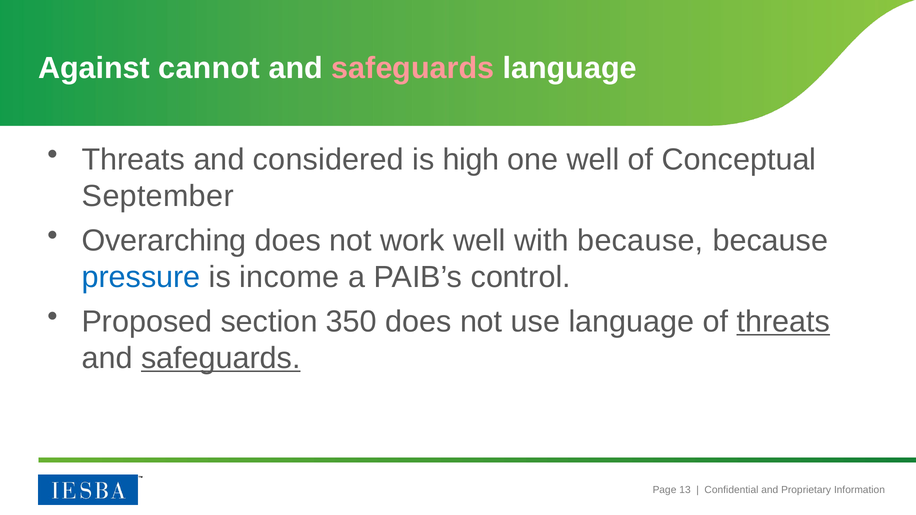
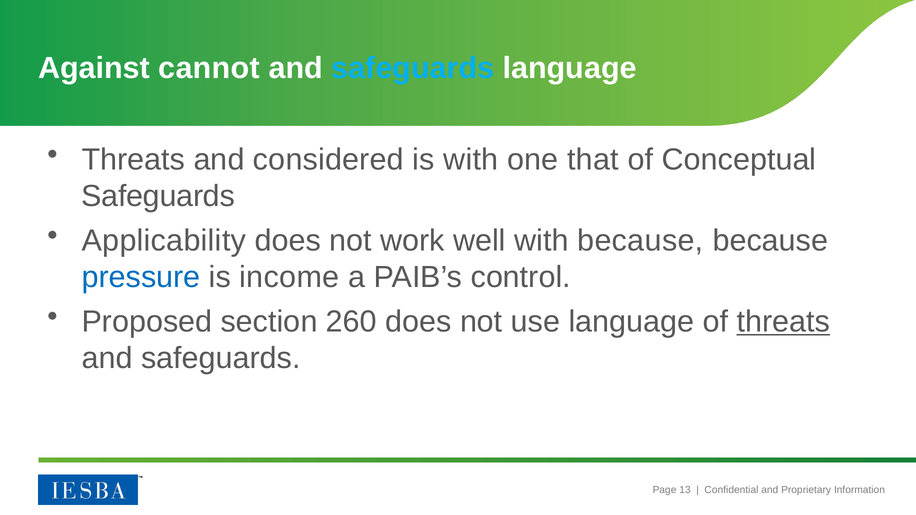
safeguards at (413, 68) colour: pink -> light blue
is high: high -> with
one well: well -> that
September at (158, 197): September -> Safeguards
Overarching: Overarching -> Applicability
350: 350 -> 260
safeguards at (221, 358) underline: present -> none
